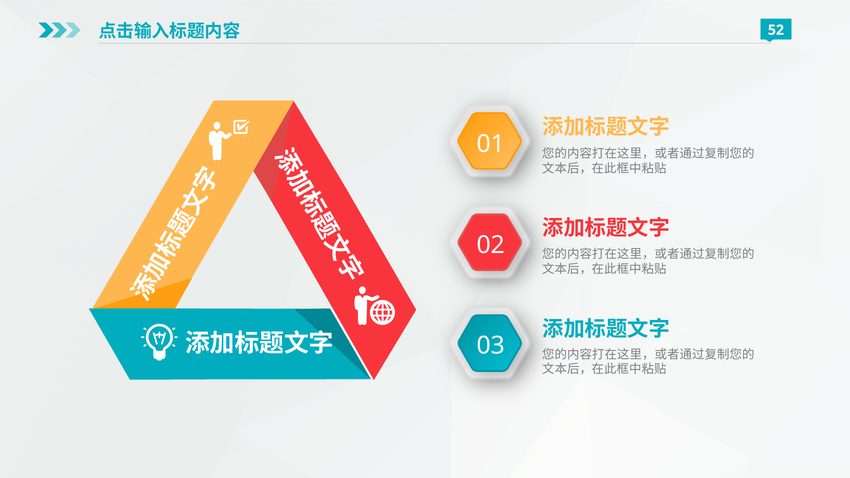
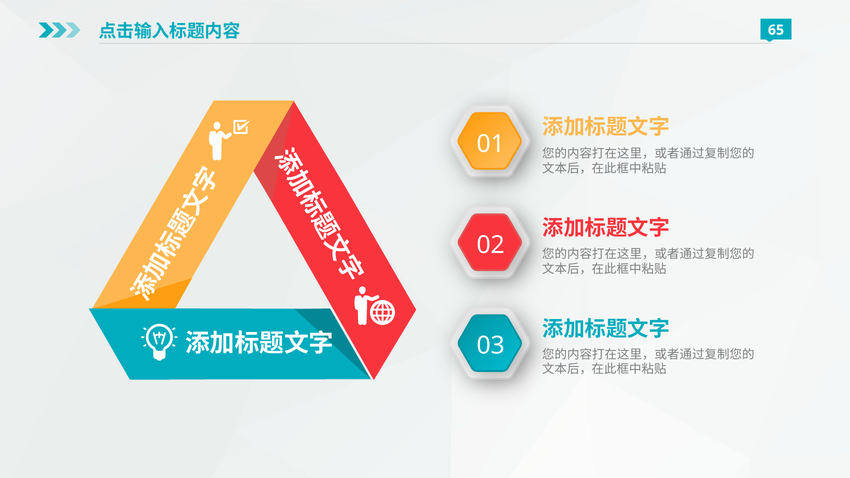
52: 52 -> 65
